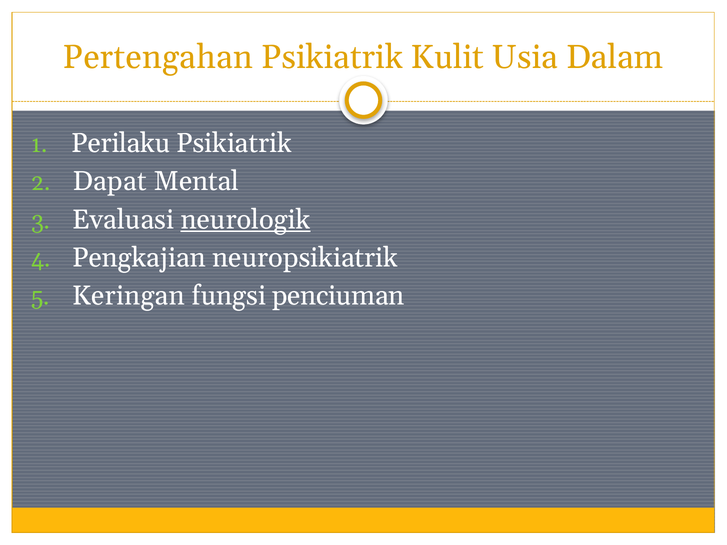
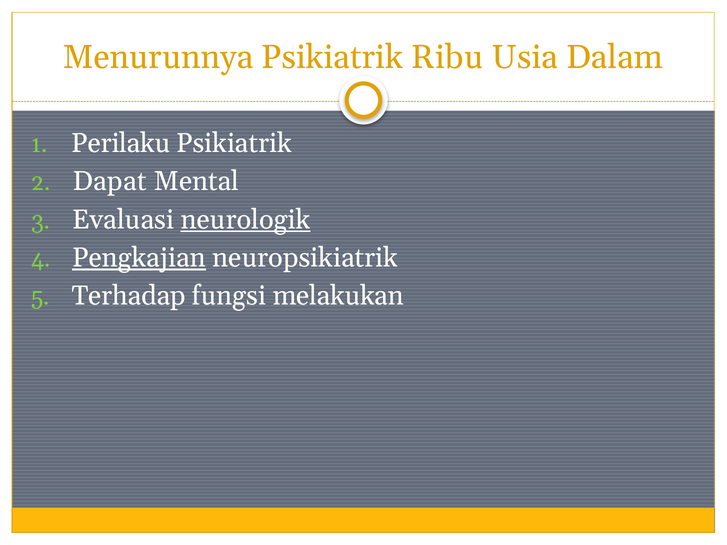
Pertengahan: Pertengahan -> Menurunnya
Kulit: Kulit -> Ribu
Pengkajian underline: none -> present
Keringan: Keringan -> Terhadap
penciuman: penciuman -> melakukan
